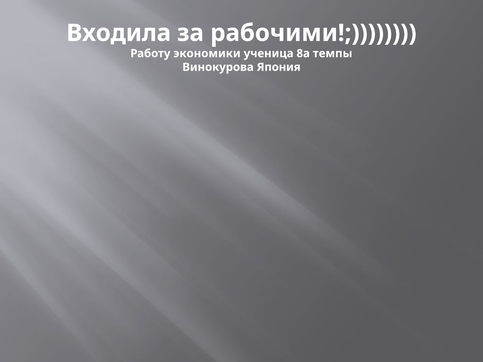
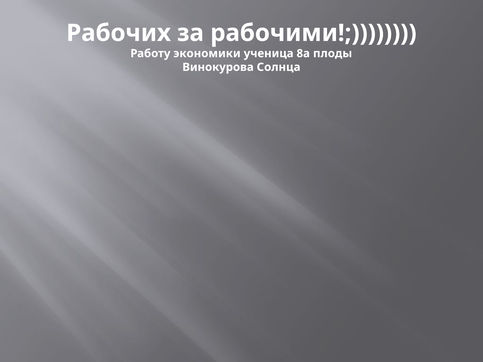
Входила: Входила -> Рабочих
темпы: темпы -> плоды
Япония: Япония -> Солнца
